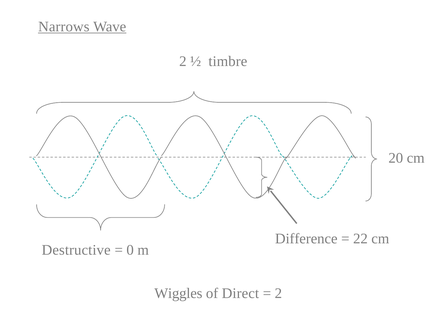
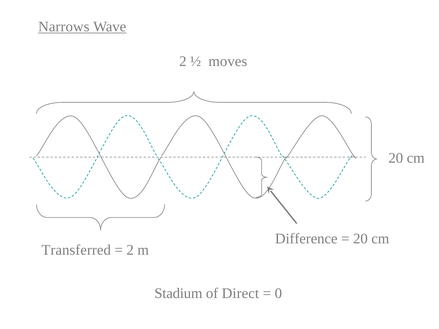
timbre: timbre -> moves
22 at (360, 239): 22 -> 20
Destructive: Destructive -> Transferred
0 at (130, 250): 0 -> 2
Wiggles: Wiggles -> Stadium
2 at (278, 294): 2 -> 0
